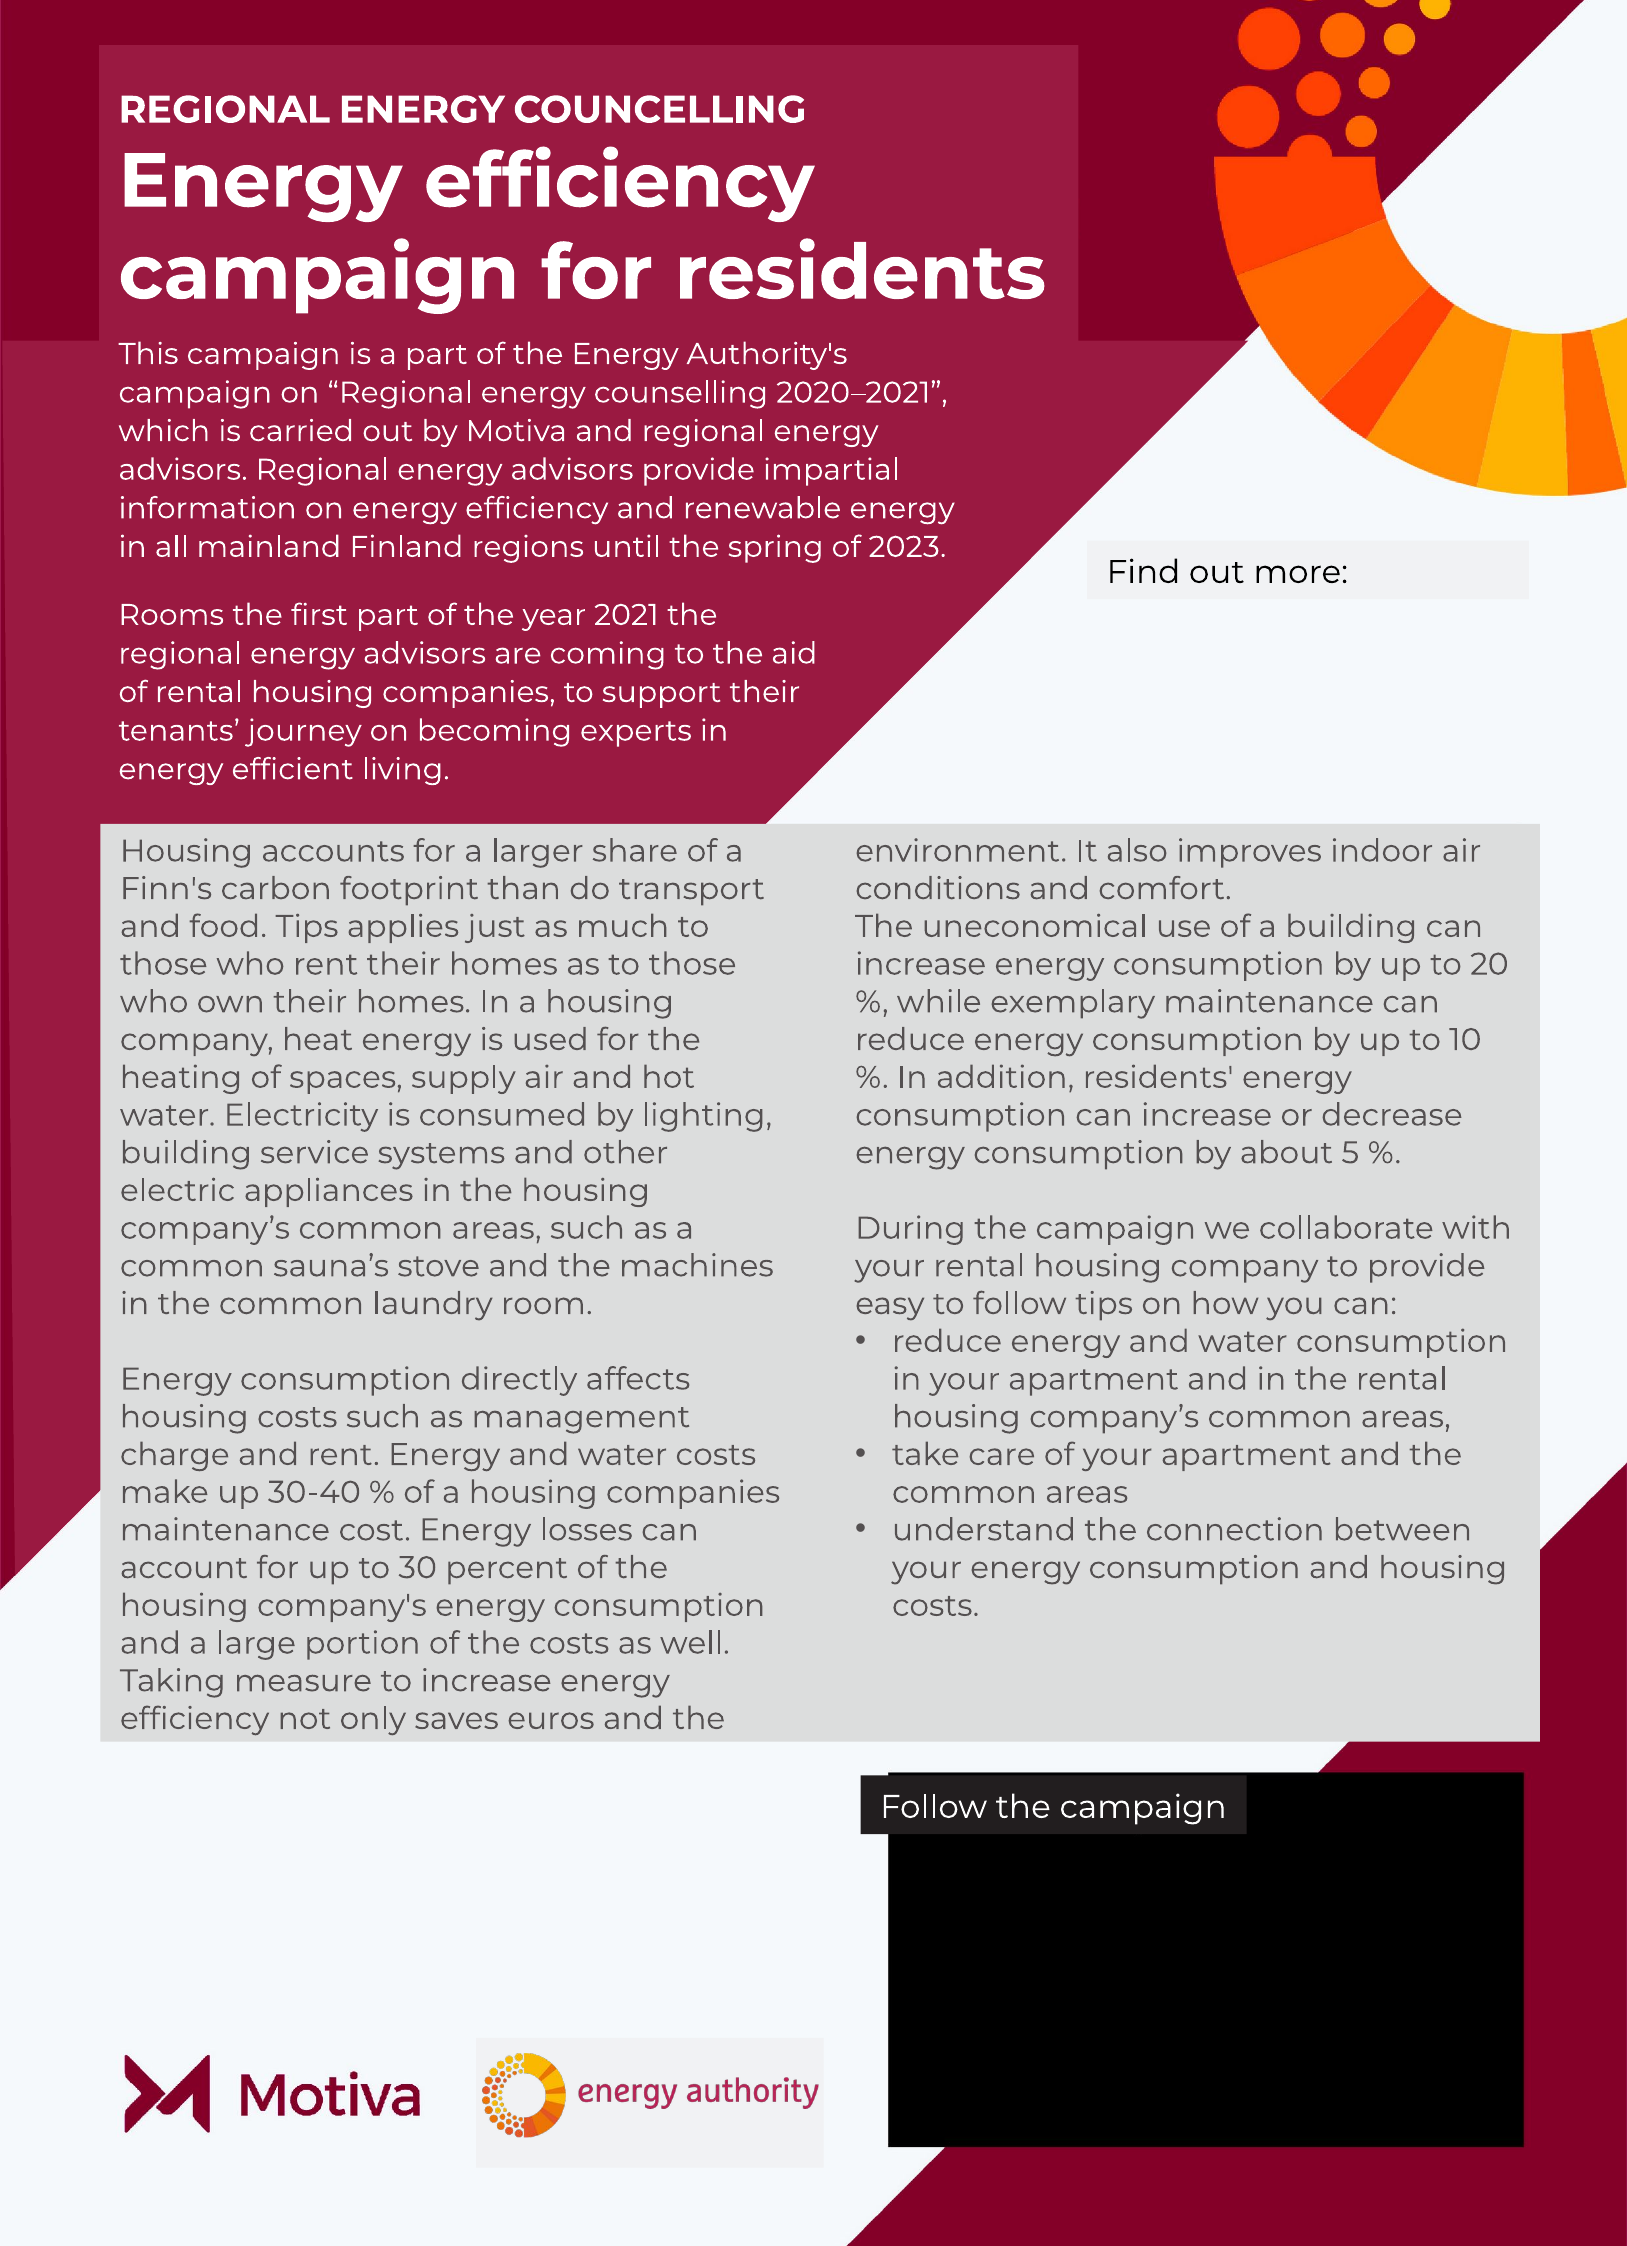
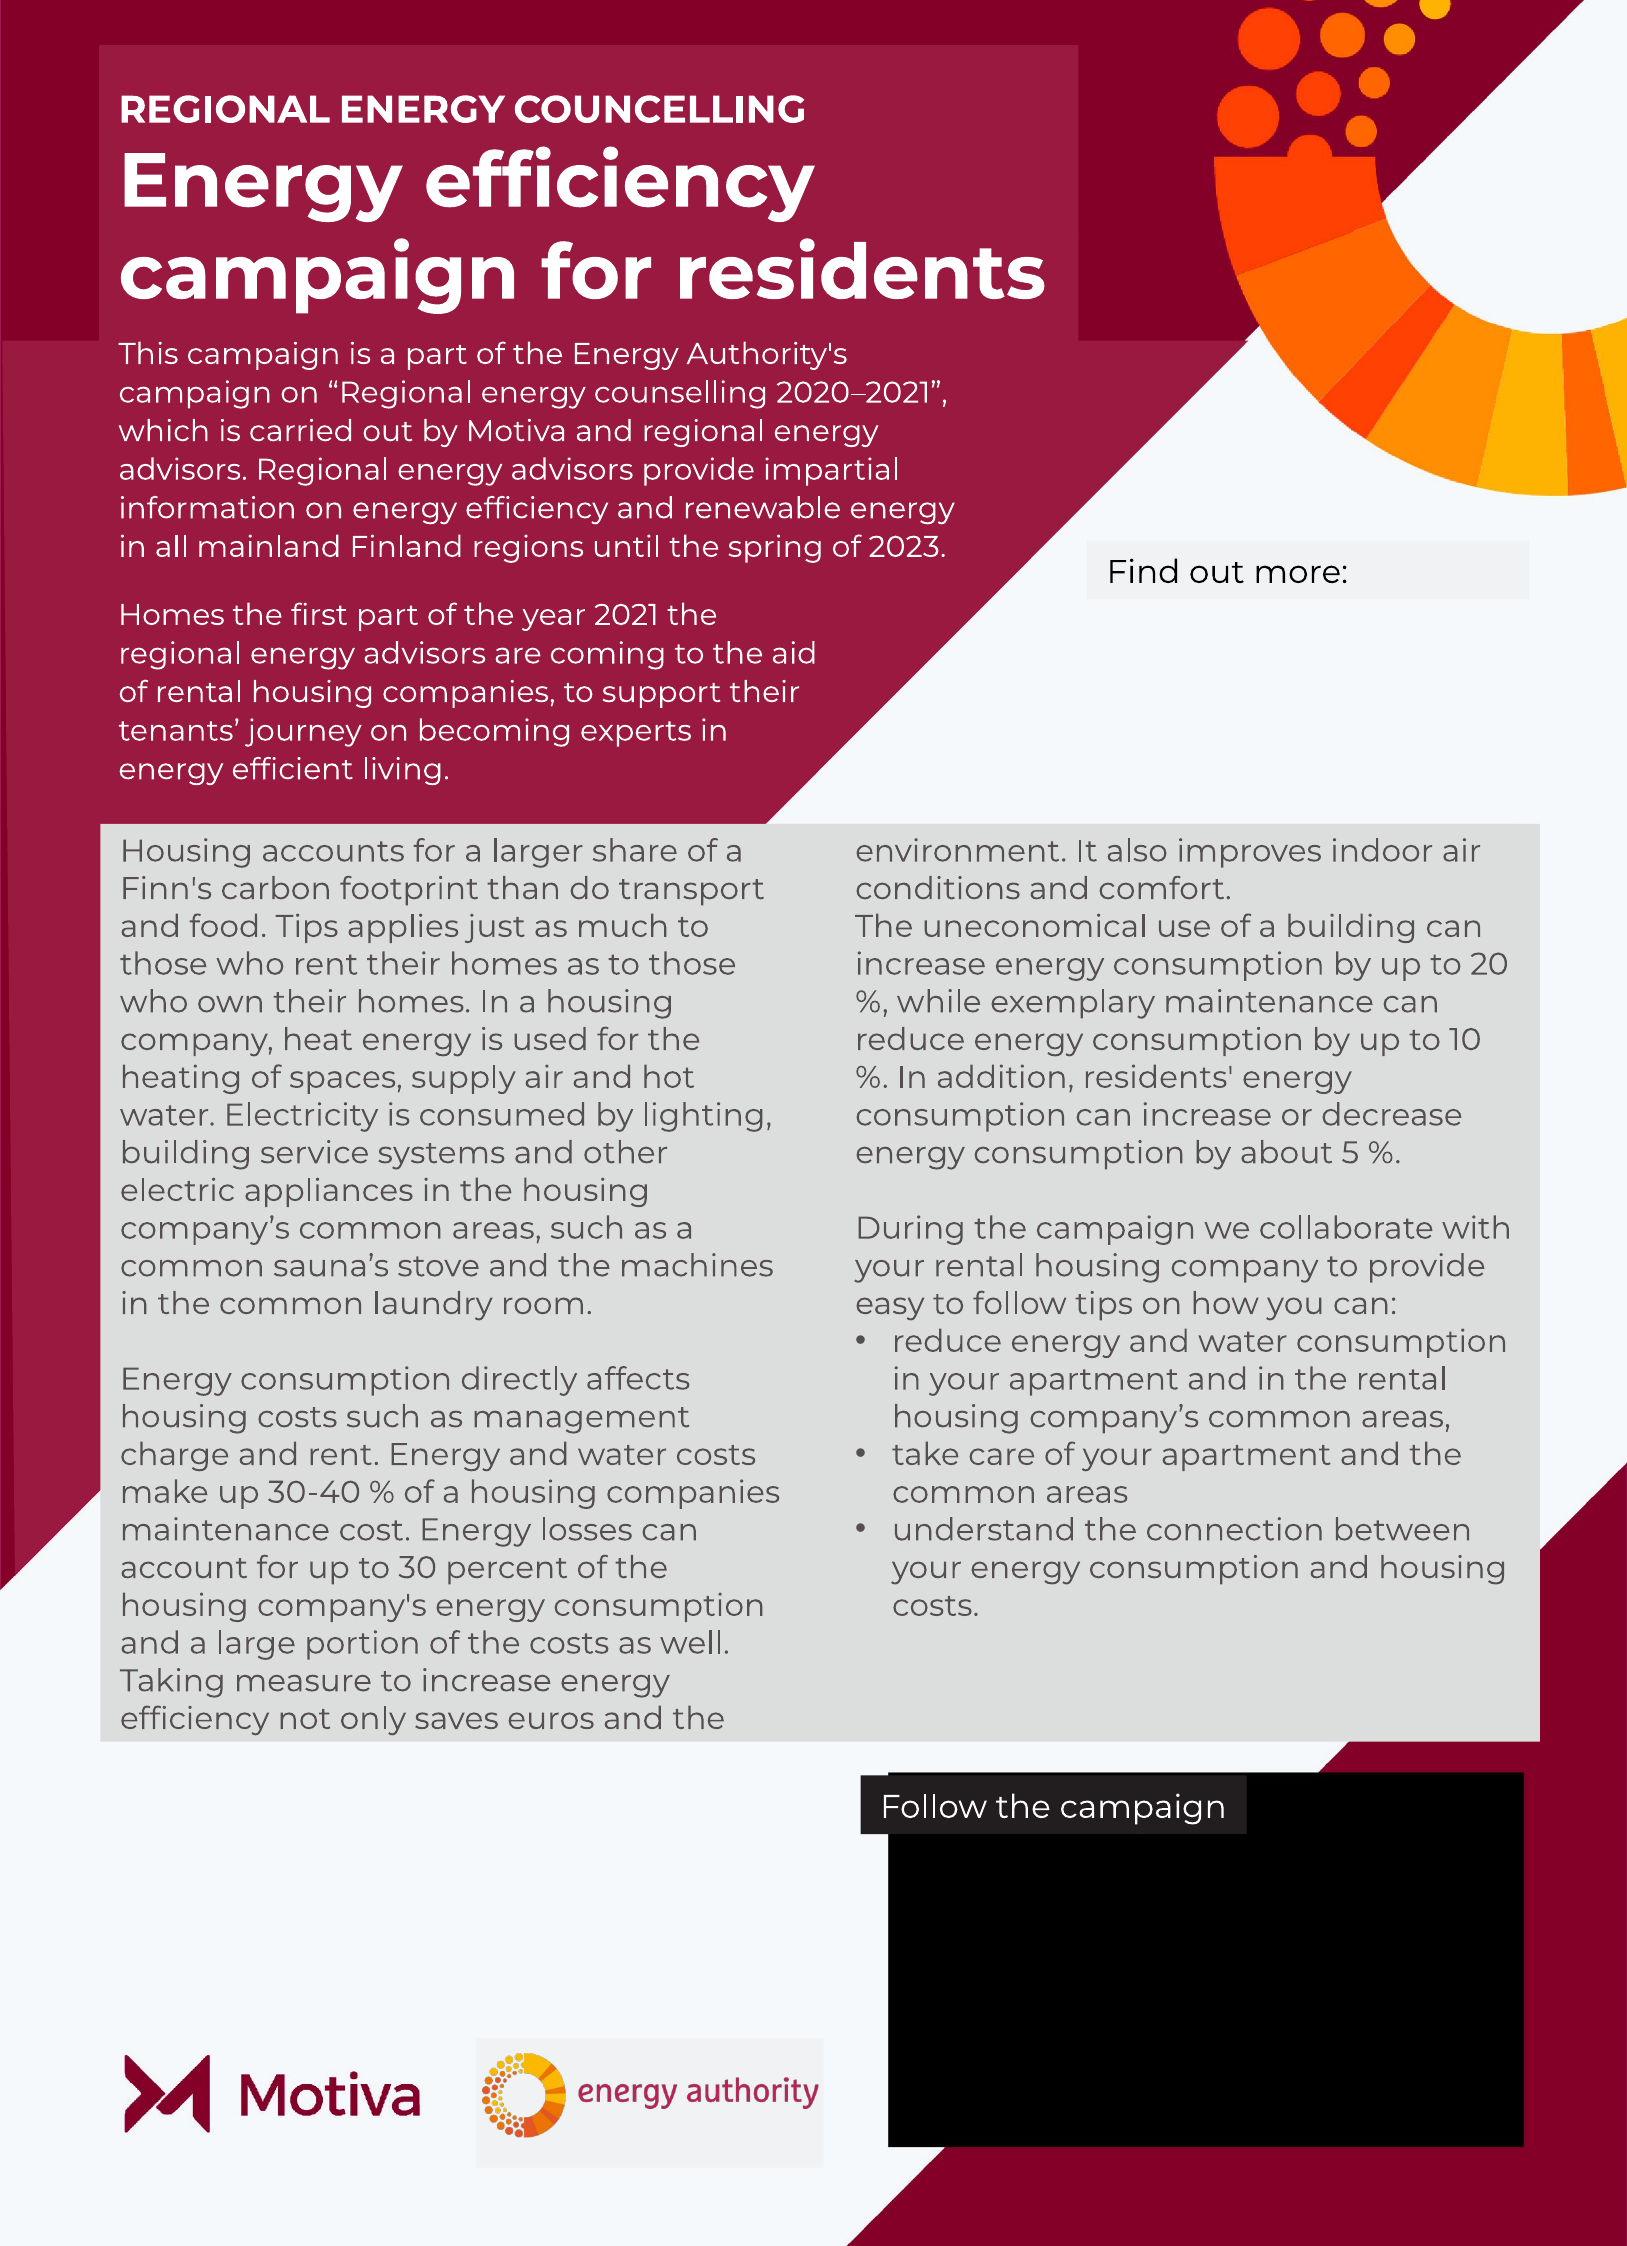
Rooms at (171, 615): Rooms -> Homes
